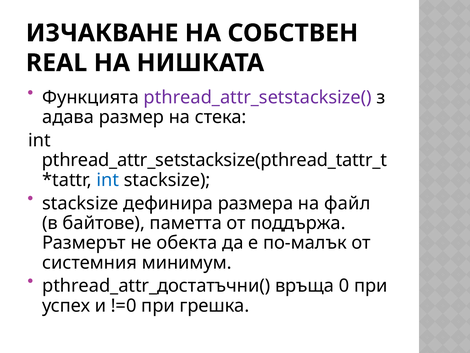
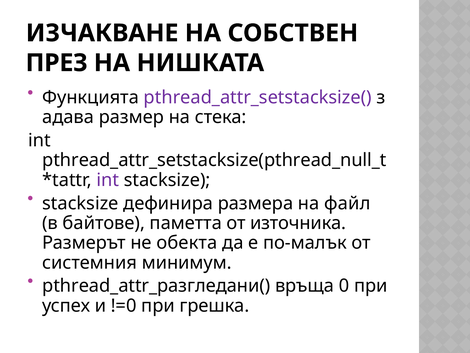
REAL: REAL -> ПРЕЗ
pthread_attr_setstacksize(pthread_tattr_t: pthread_attr_setstacksize(pthread_tattr_t -> pthread_attr_setstacksize(pthread_null_t
int at (108, 180) colour: blue -> purple
поддържа: поддържа -> източника
pthread_attr_достатъчни(: pthread_attr_достатъчни( -> pthread_attr_разгледани(
